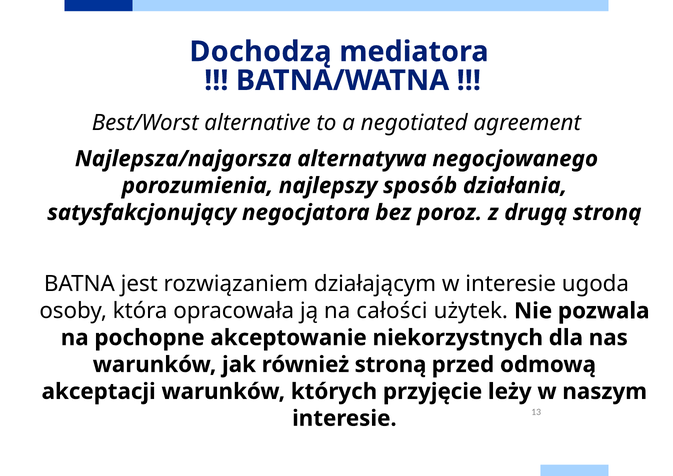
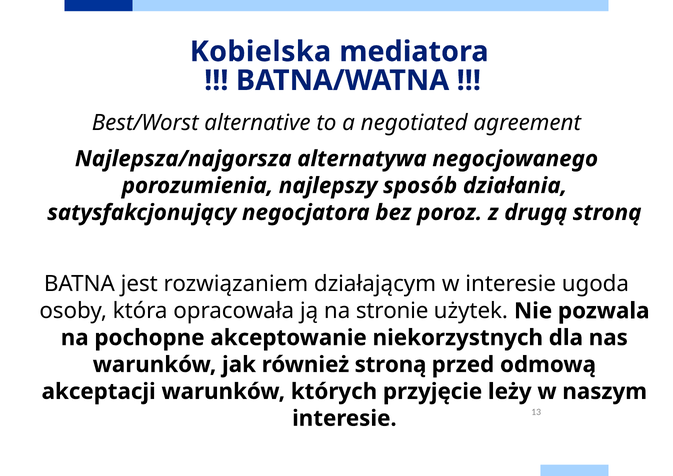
Dochodzą: Dochodzą -> Kobielska
całości: całości -> stronie
